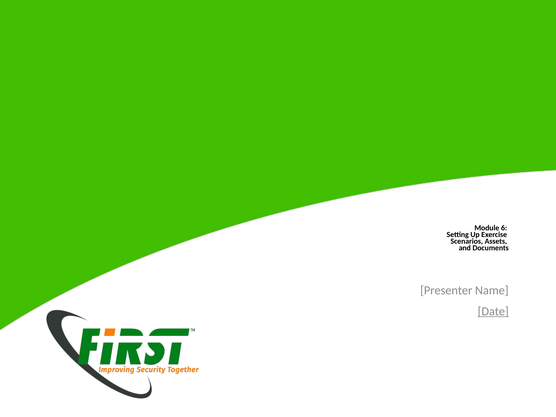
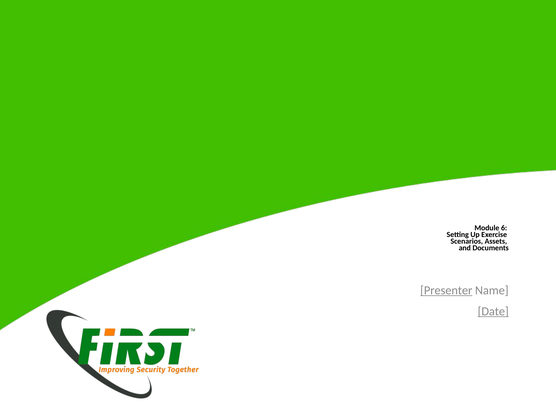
Presenter underline: none -> present
